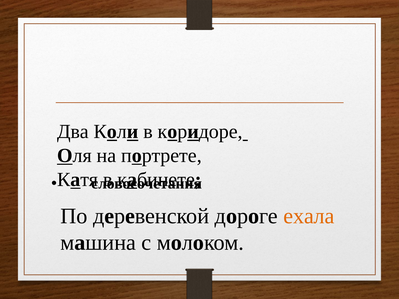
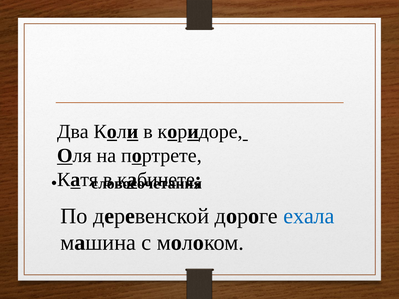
ехала colour: orange -> blue
